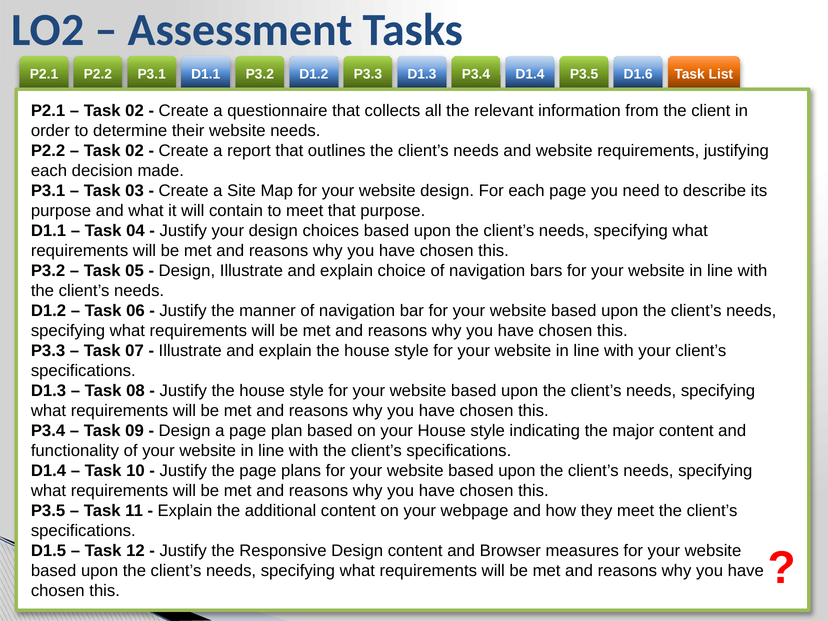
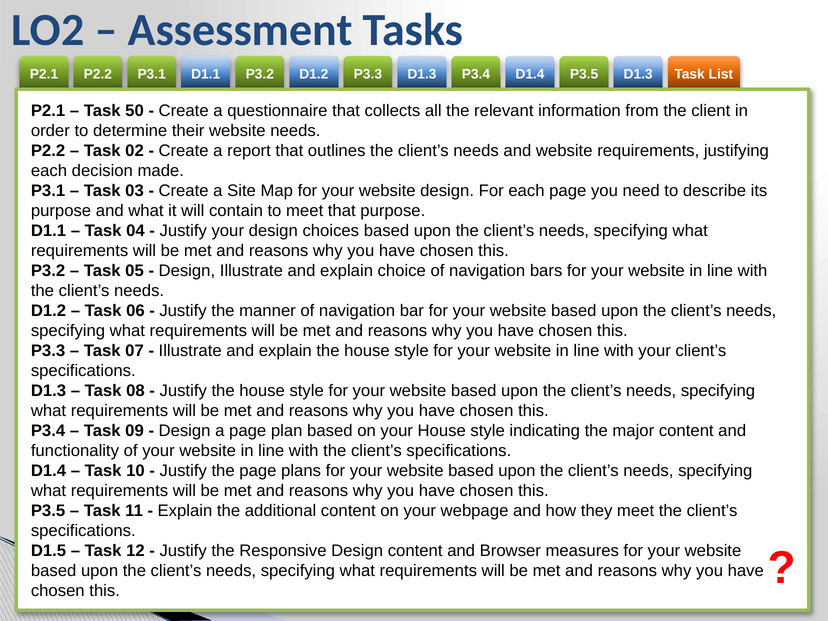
D1.4 D1.6: D1.6 -> D1.3
02 at (134, 111): 02 -> 50
